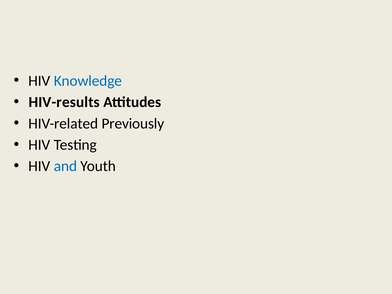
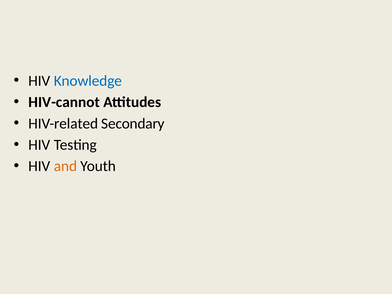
HIV-results: HIV-results -> HIV-cannot
Previously: Previously -> Secondary
and colour: blue -> orange
